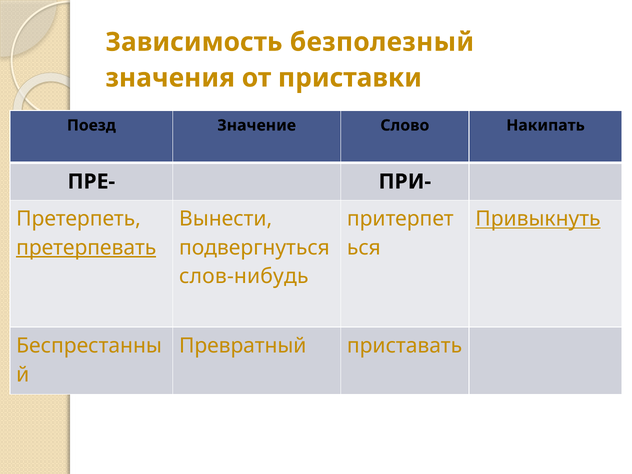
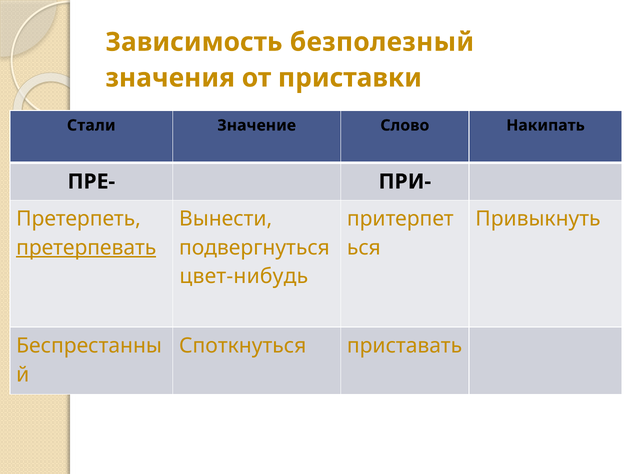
Поезд: Поезд -> Стали
Привыкнуть underline: present -> none
слов-нибудь: слов-нибудь -> цвет-нибудь
Превратный: Превратный -> Споткнуться
